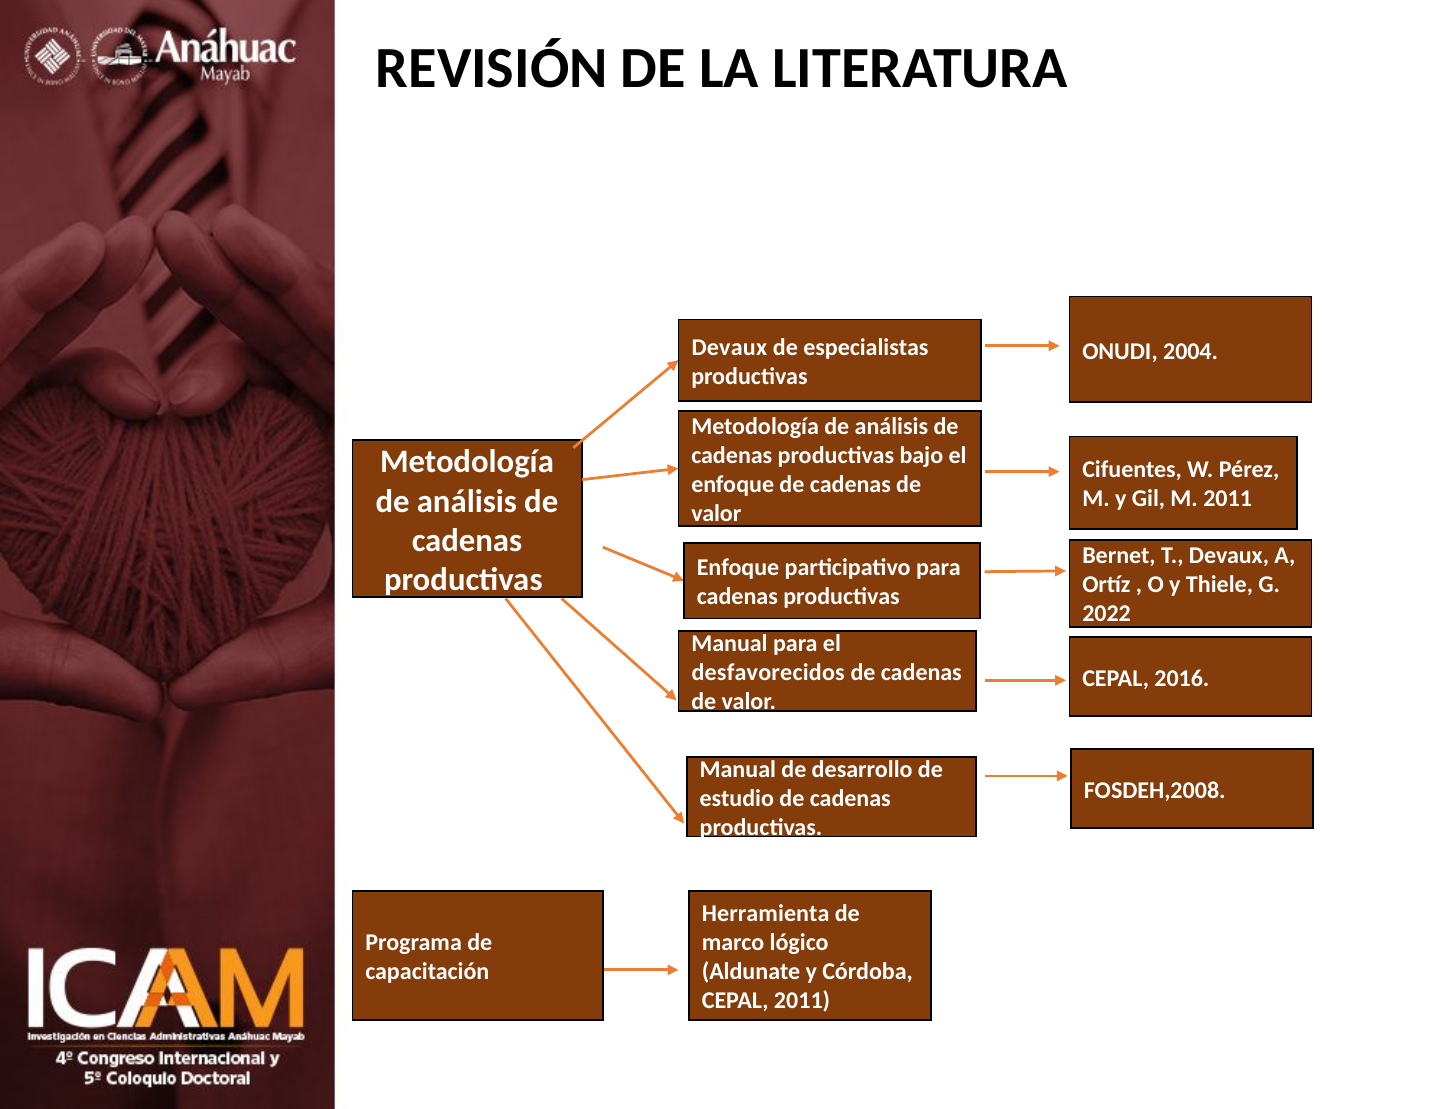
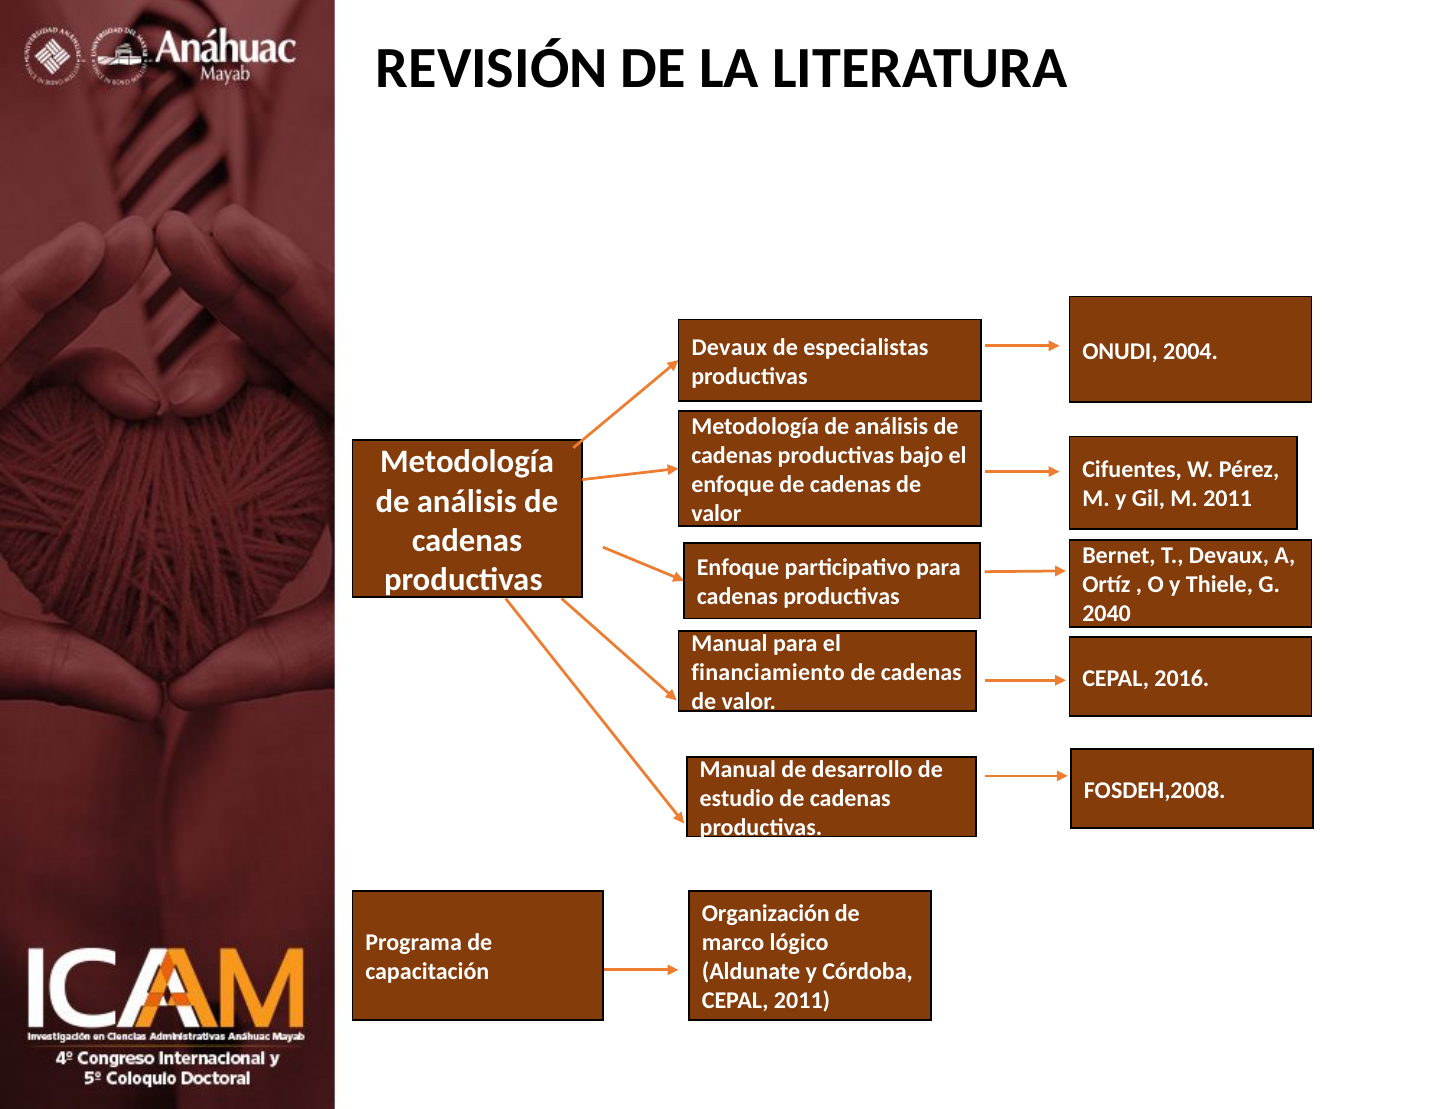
2022: 2022 -> 2040
desfavorecidos: desfavorecidos -> financiamiento
Herramienta: Herramienta -> Organización
